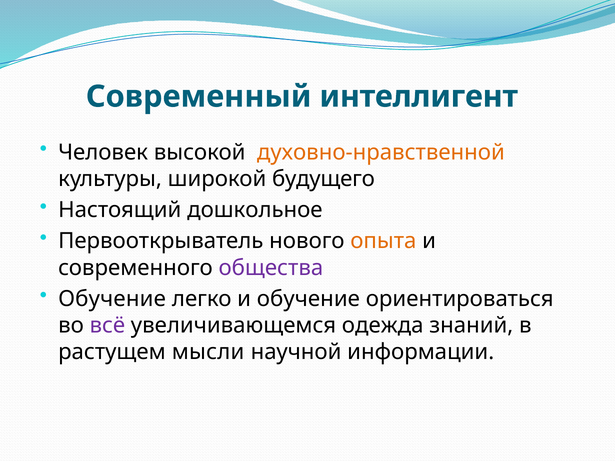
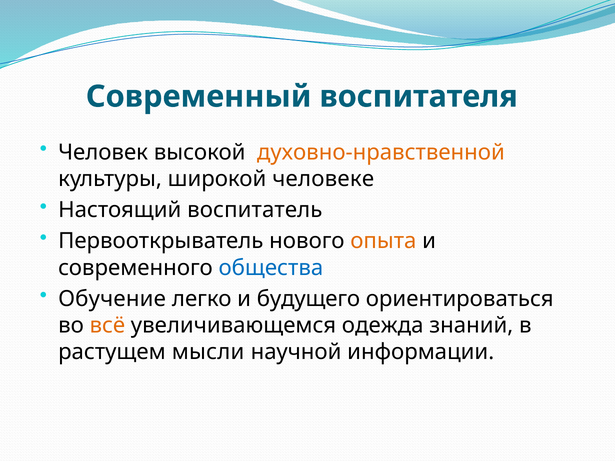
интеллигент: интеллигент -> воспитателя
будущего: будущего -> человеке
дошкольное: дошкольное -> воспитатель
общества colour: purple -> blue
и обучение: обучение -> будущего
всё colour: purple -> orange
